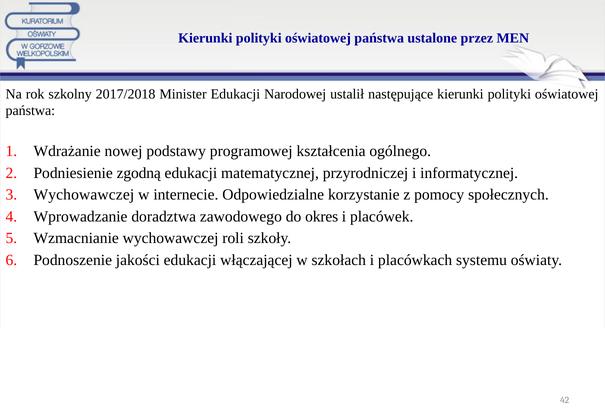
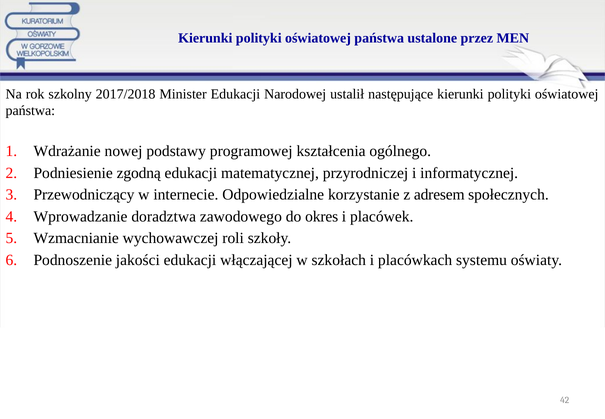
Wychowawczej at (84, 195): Wychowawczej -> Przewodniczący
pomocy: pomocy -> adresem
